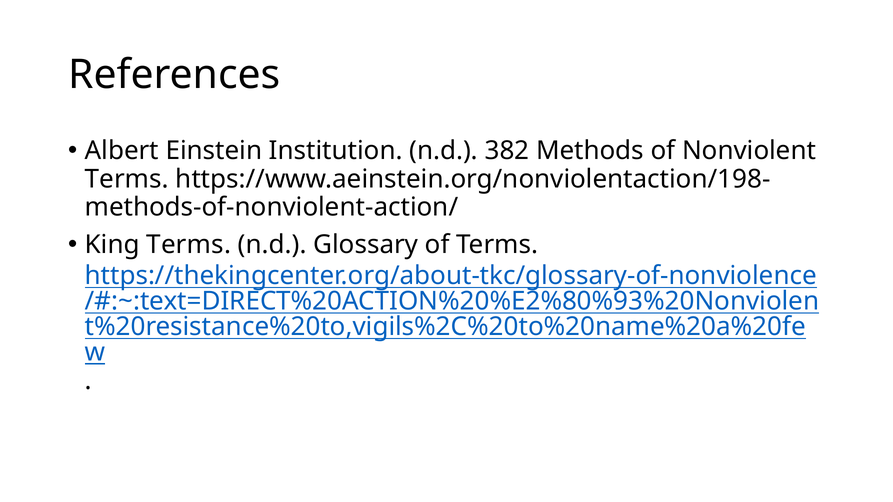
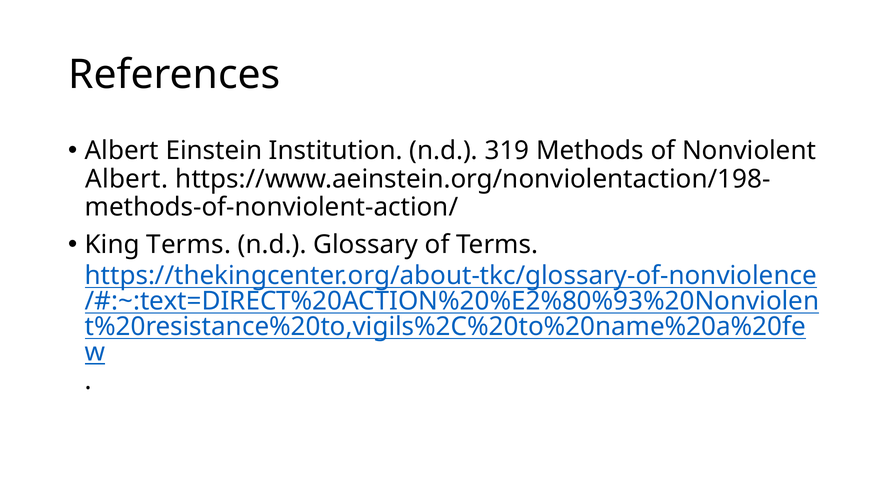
382: 382 -> 319
Terms at (127, 179): Terms -> Albert
